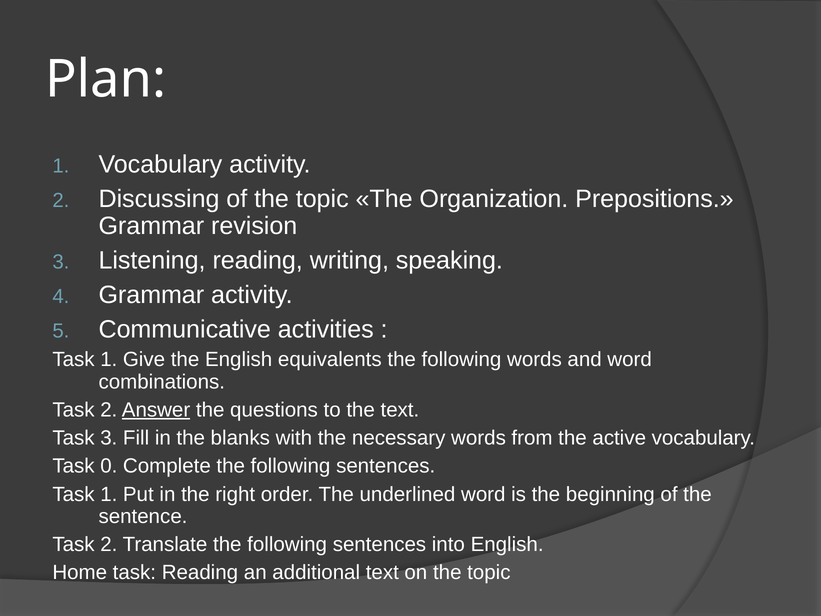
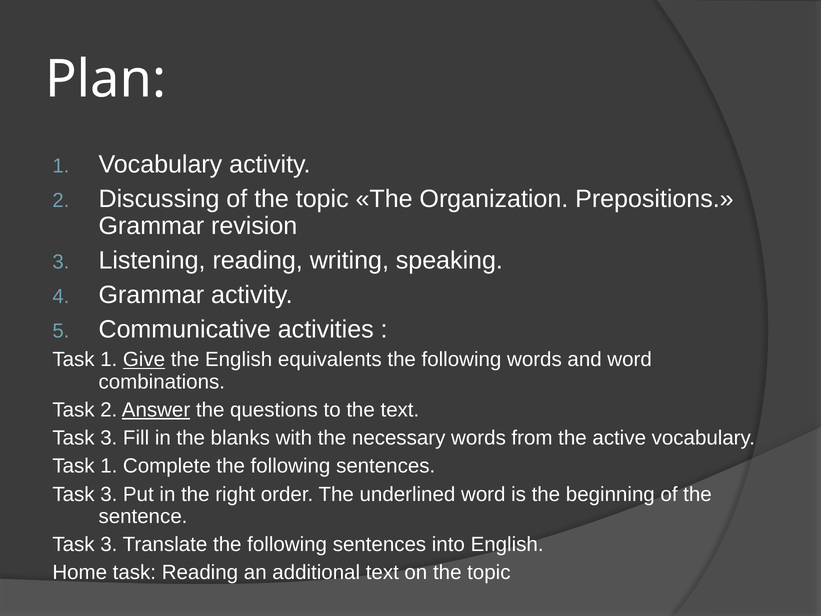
Give underline: none -> present
0 at (109, 466): 0 -> 1
1 at (109, 494): 1 -> 3
2 at (109, 544): 2 -> 3
